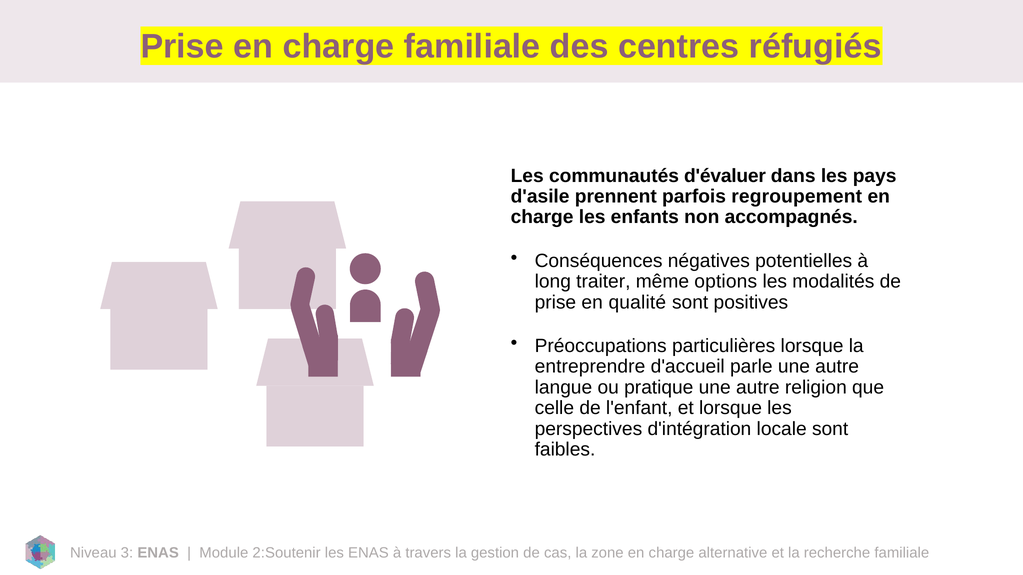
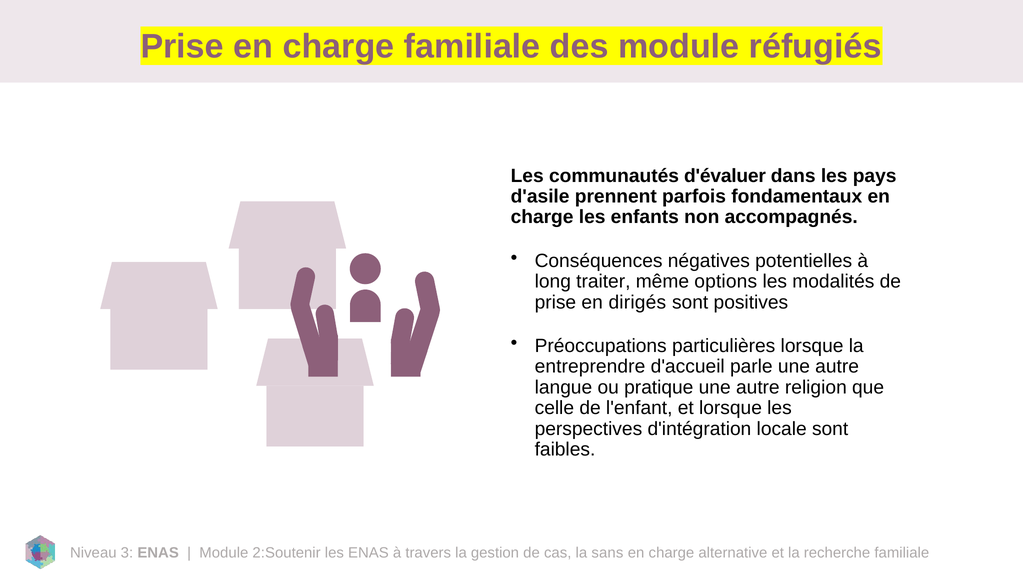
des centres: centres -> module
regroupement: regroupement -> fondamentaux
qualité: qualité -> dirigés
zone: zone -> sans
